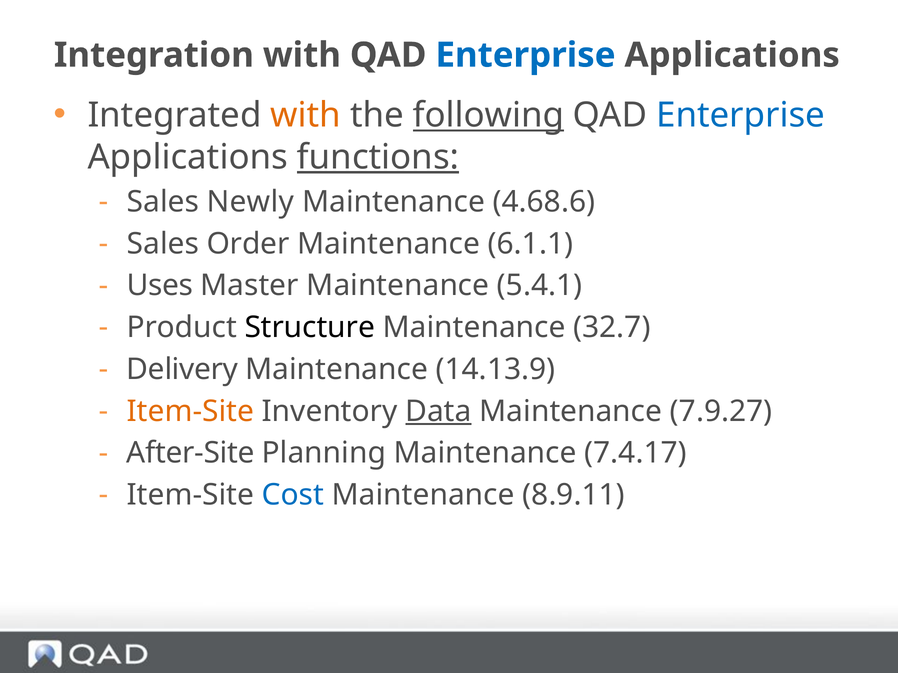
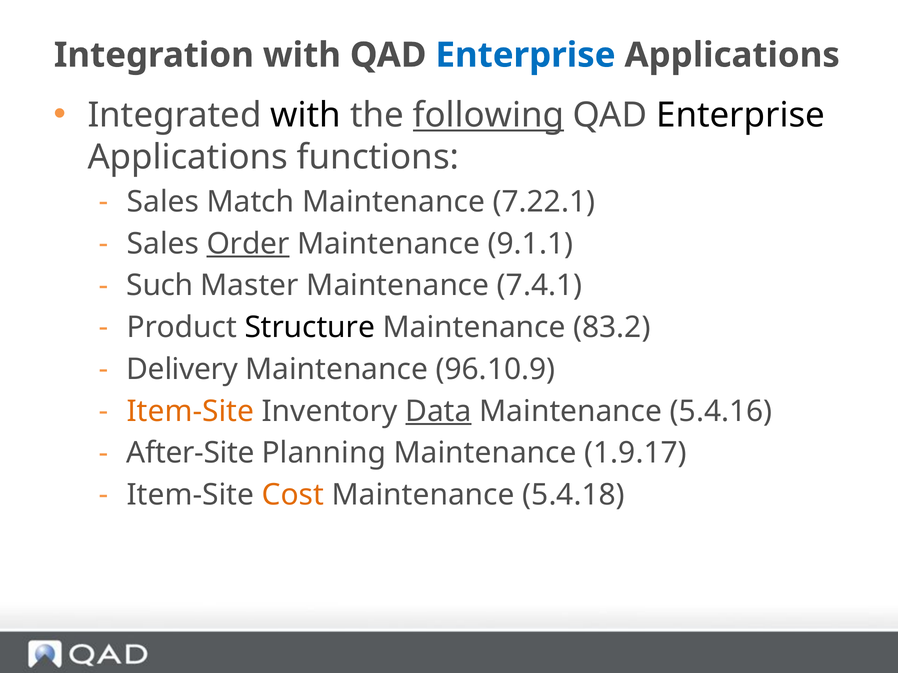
with at (306, 115) colour: orange -> black
Enterprise at (741, 115) colour: blue -> black
functions underline: present -> none
Newly: Newly -> Match
4.68.6: 4.68.6 -> 7.22.1
Order underline: none -> present
6.1.1: 6.1.1 -> 9.1.1
Uses: Uses -> Such
5.4.1: 5.4.1 -> 7.4.1
32.7: 32.7 -> 83.2
14.13.9: 14.13.9 -> 96.10.9
7.9.27: 7.9.27 -> 5.4.16
7.4.17: 7.4.17 -> 1.9.17
Cost colour: blue -> orange
8.9.11: 8.9.11 -> 5.4.18
